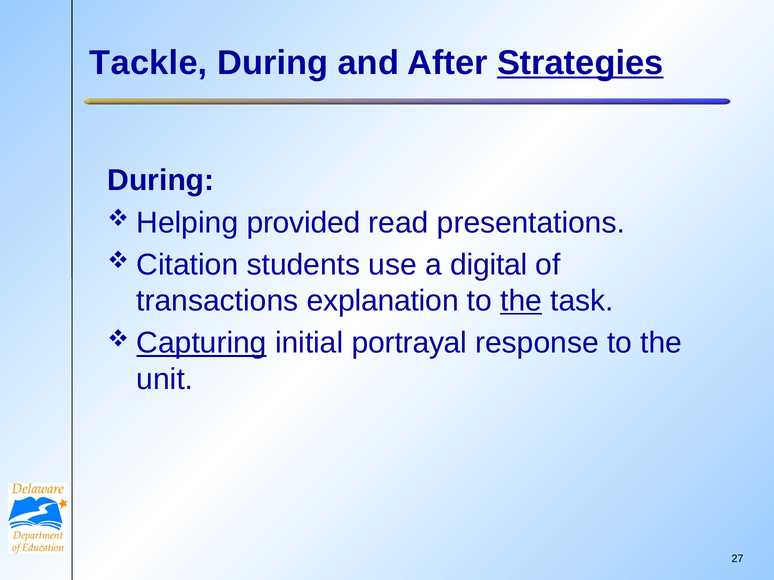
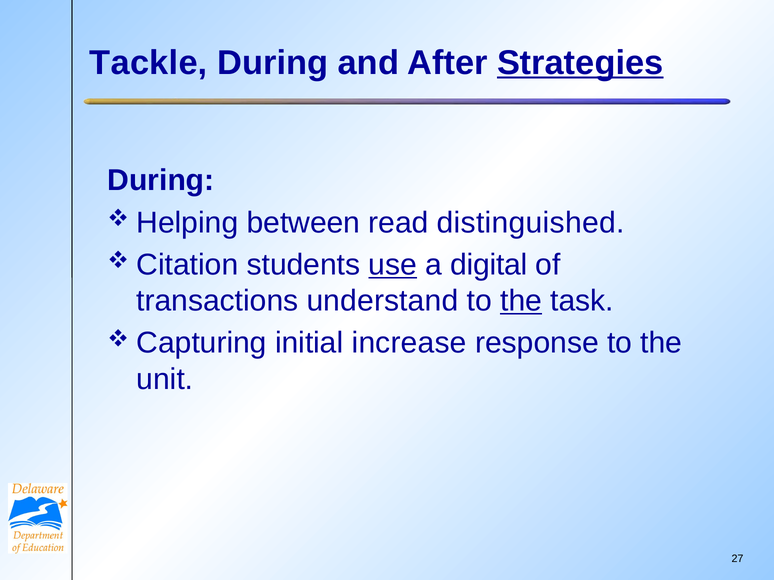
provided: provided -> between
presentations: presentations -> distinguished
use underline: none -> present
explanation: explanation -> understand
Capturing underline: present -> none
portrayal: portrayal -> increase
